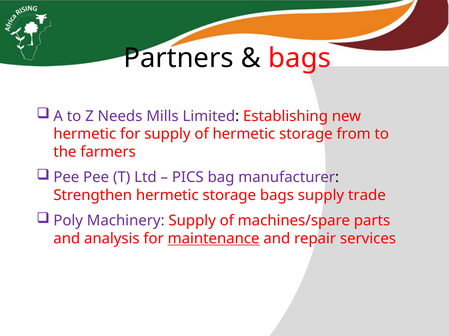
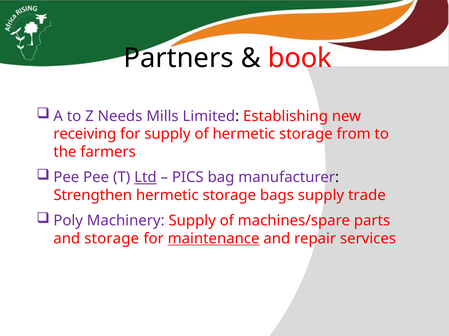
bags at (300, 58): bags -> book
hermetic at (85, 134): hermetic -> receiving
Ltd underline: none -> present
and analysis: analysis -> storage
